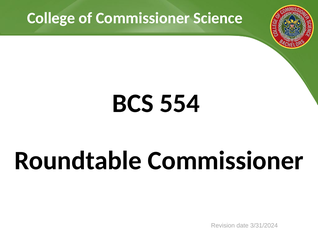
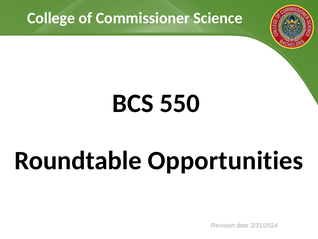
554: 554 -> 550
Roundtable Commissioner: Commissioner -> Opportunities
